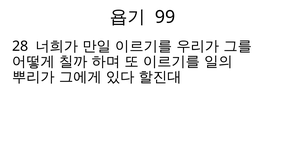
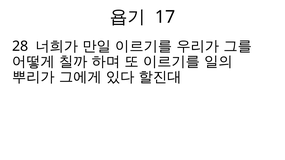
99: 99 -> 17
